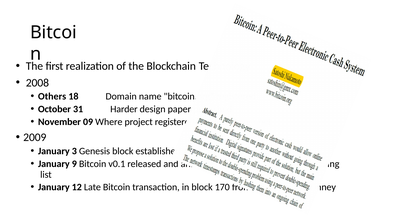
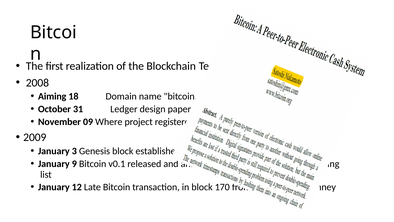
Others: Others -> Aiming
Harder: Harder -> Ledger
